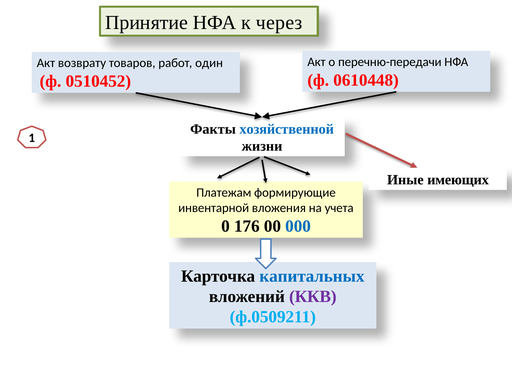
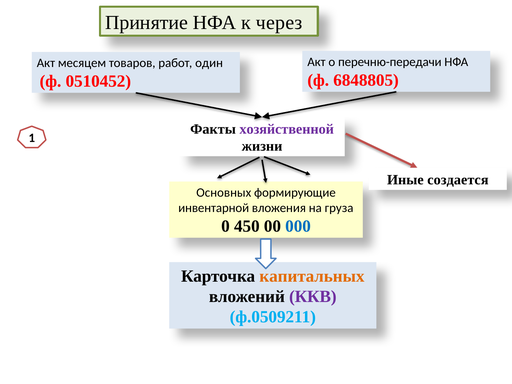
возврату: возврату -> месяцем
0610448: 0610448 -> 6848805
хозяйственной colour: blue -> purple
имеющих: имеющих -> создается
Платежам: Платежам -> Основных
учета: учета -> груза
176: 176 -> 450
капитальных colour: blue -> orange
